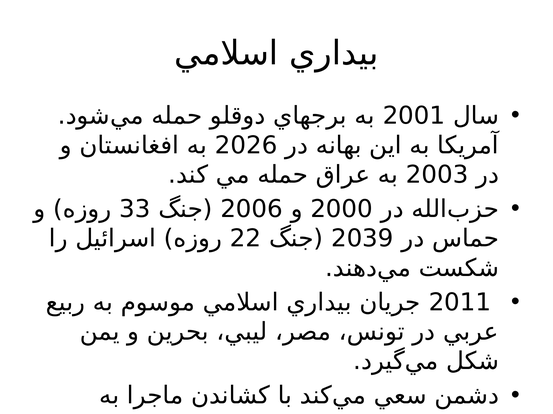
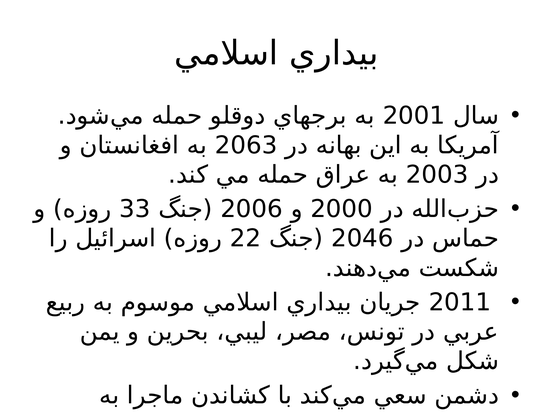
2026: 2026 -> 2063
2039: 2039 -> 2046
